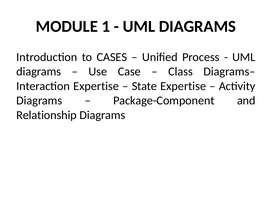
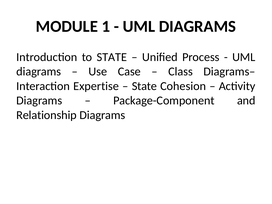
to CASES: CASES -> STATE
State Expertise: Expertise -> Cohesion
